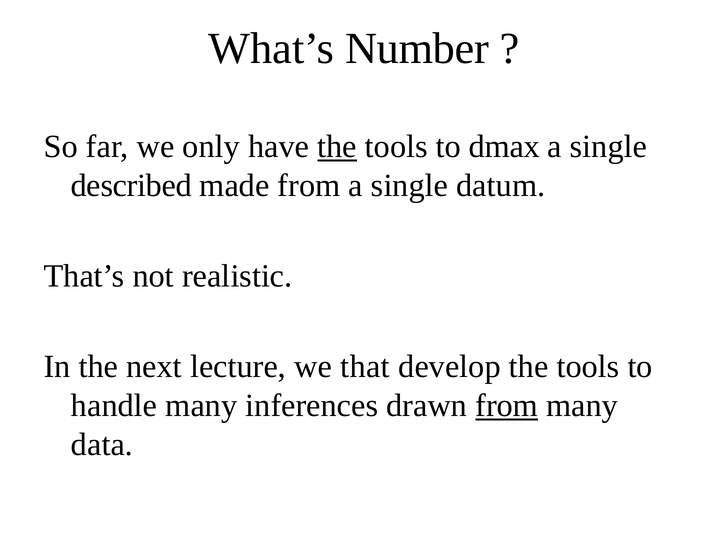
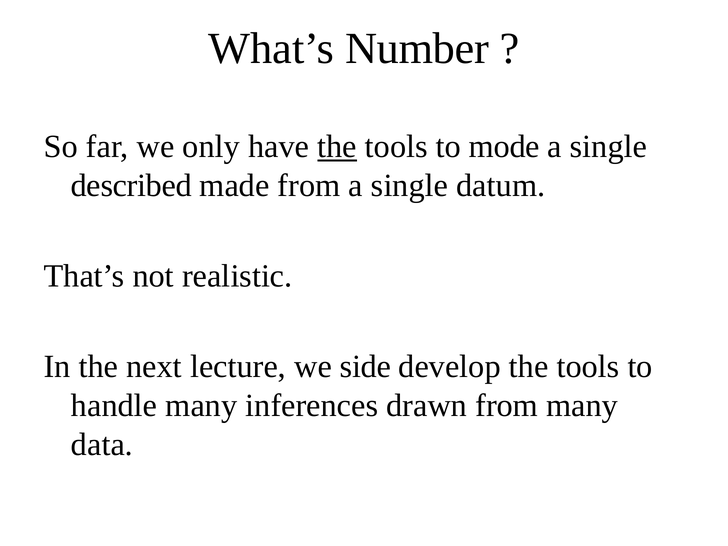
dmax: dmax -> mode
that: that -> side
from at (507, 406) underline: present -> none
